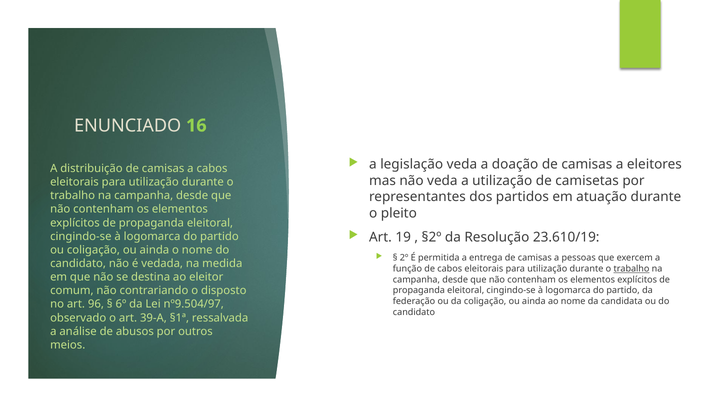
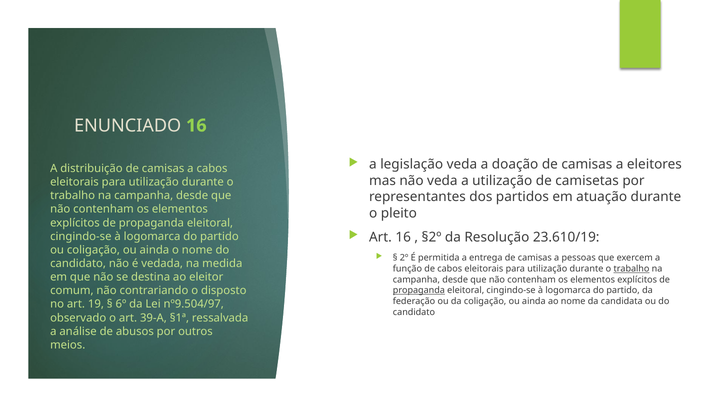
Art 19: 19 -> 16
propaganda at (419, 291) underline: none -> present
96: 96 -> 19
